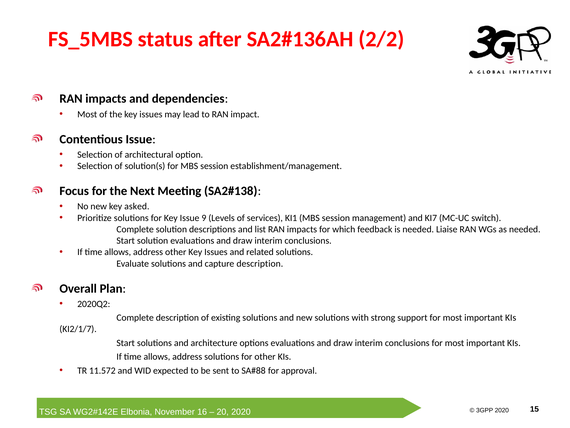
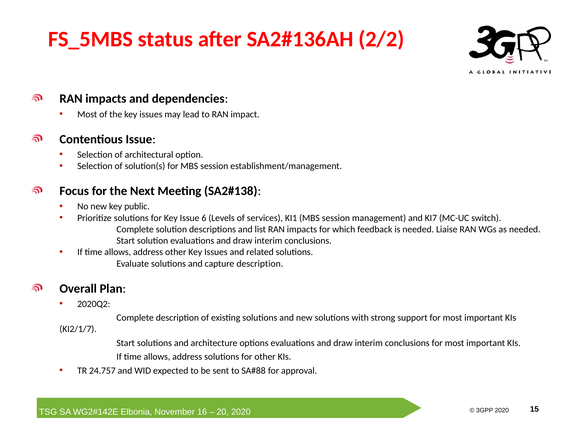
asked: asked -> public
9: 9 -> 6
11.572: 11.572 -> 24.757
